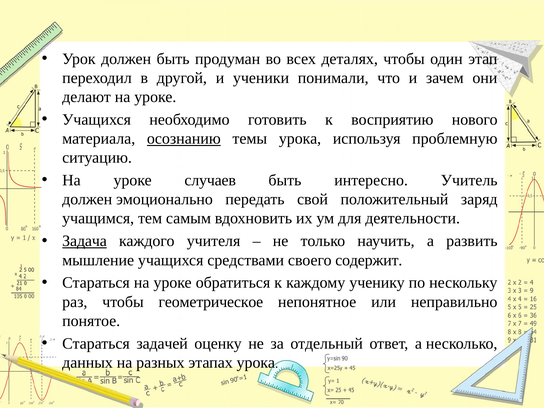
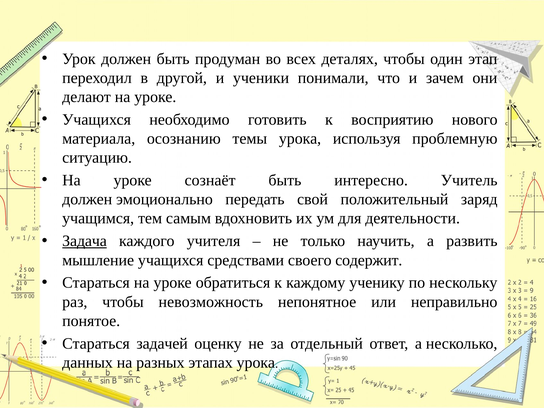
осознанию underline: present -> none
случаев: случаев -> сознаёт
геометрическое: геометрическое -> невозможность
